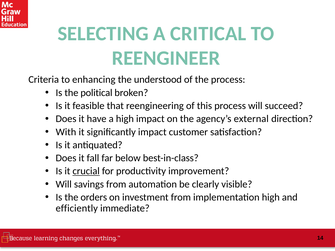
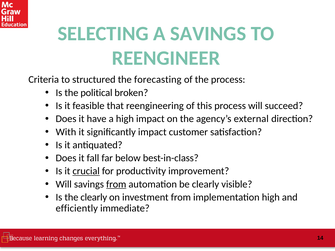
A CRITICAL: CRITICAL -> SAVINGS
enhancing: enhancing -> structured
understood: understood -> forecasting
from at (116, 184) underline: none -> present
the orders: orders -> clearly
